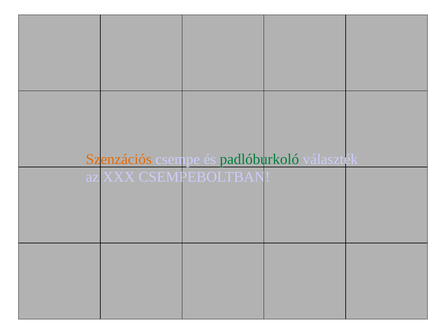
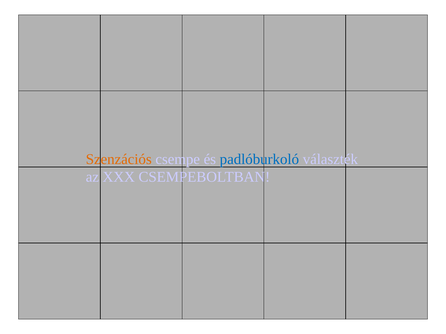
padlóburkoló colour: green -> blue
